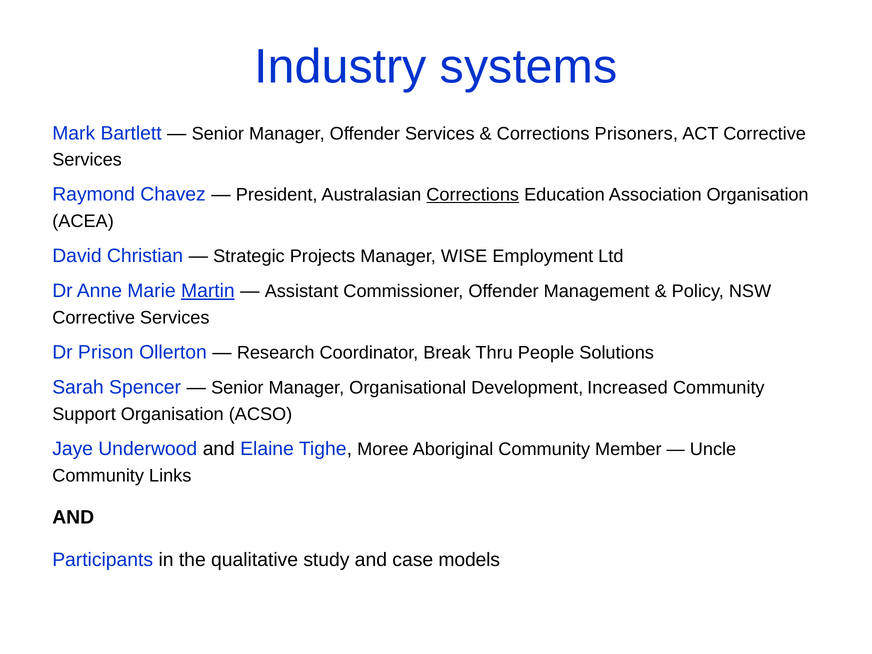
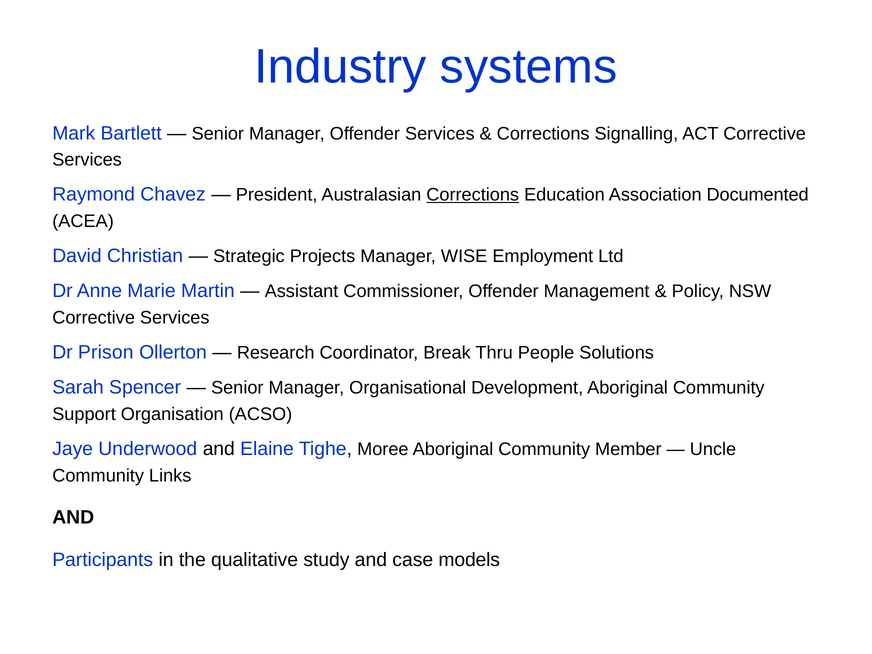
Prisoners: Prisoners -> Signalling
Association Organisation: Organisation -> Documented
Martin underline: present -> none
Development Increased: Increased -> Aboriginal
